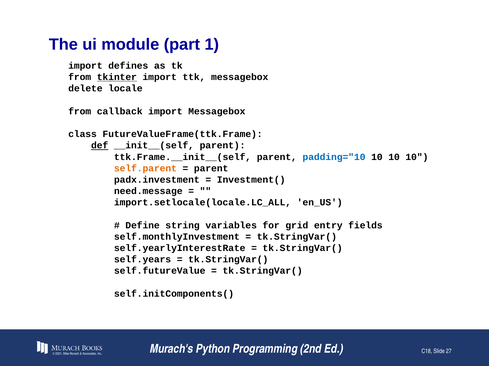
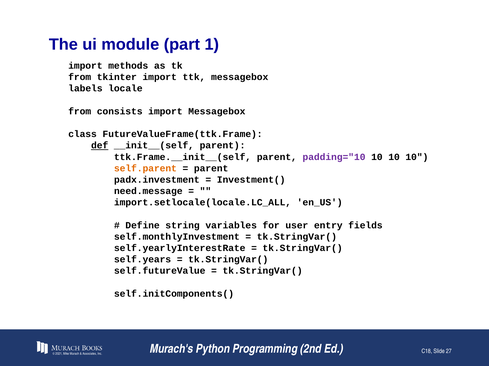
defines: defines -> methods
tkinter underline: present -> none
delete: delete -> labels
callback: callback -> consists
padding="10 colour: blue -> purple
grid: grid -> user
